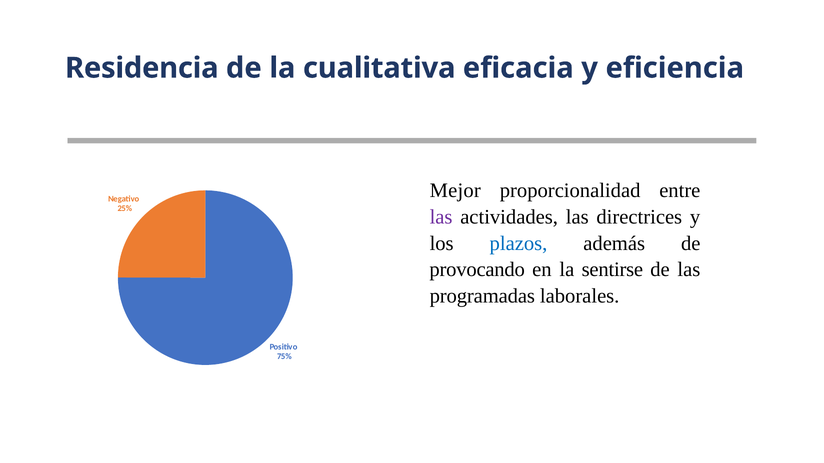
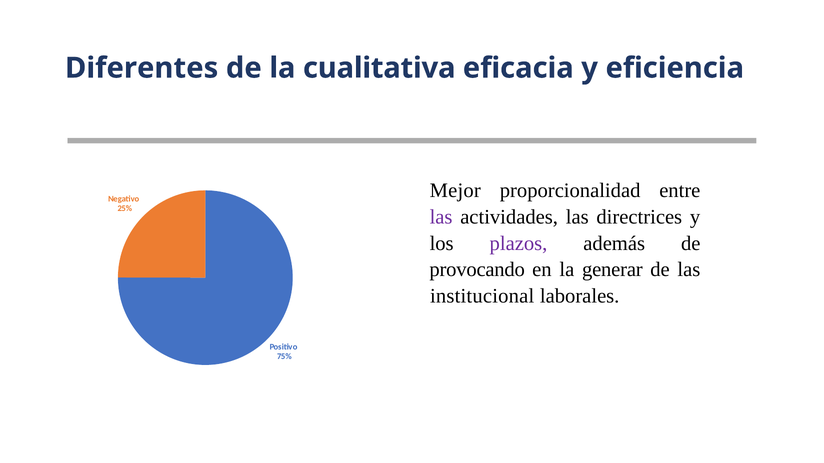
Residencia: Residencia -> Diferentes
plazos colour: blue -> purple
sentirse: sentirse -> generar
programadas: programadas -> institucional
